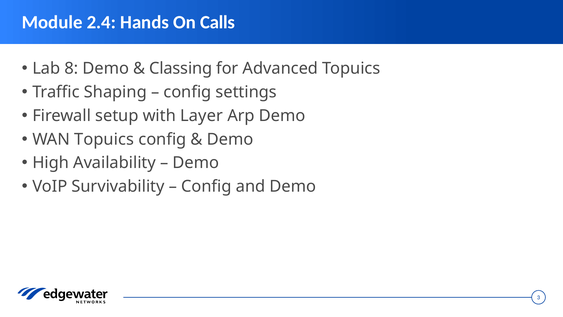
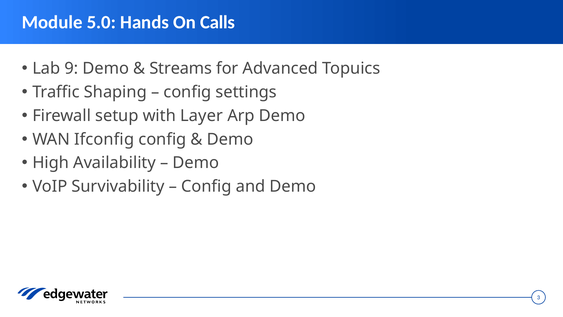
2.4: 2.4 -> 5.0
8: 8 -> 9
Classing: Classing -> Streams
WAN Topuics: Topuics -> Ifconfig
